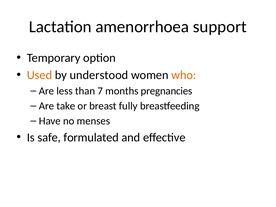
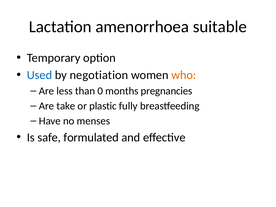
support: support -> suitable
Used colour: orange -> blue
understood: understood -> negotiation
7: 7 -> 0
breast: breast -> plastic
